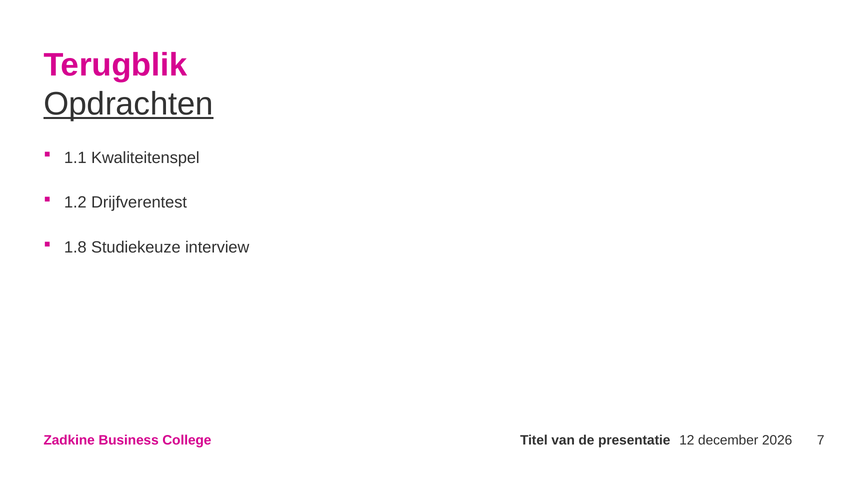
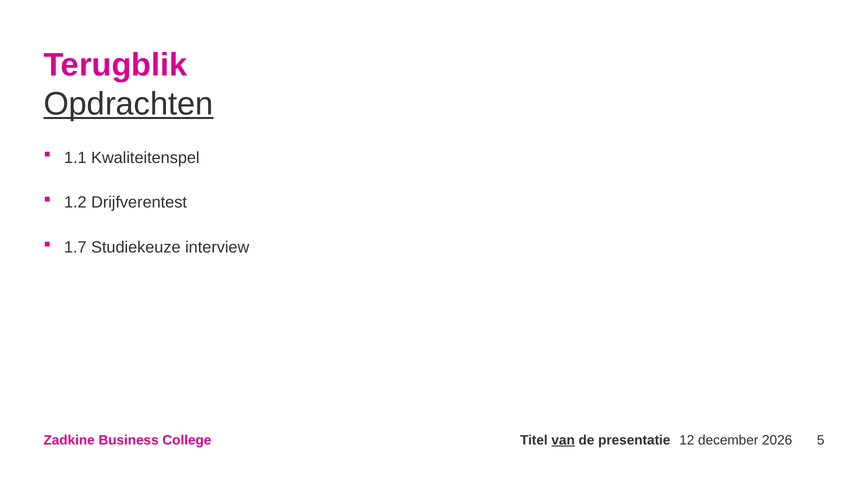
1.8: 1.8 -> 1.7
van underline: none -> present
7: 7 -> 5
